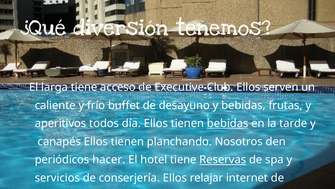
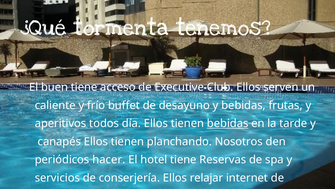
diversión: diversión -> tormenta
larga: larga -> buen
Reservas underline: present -> none
